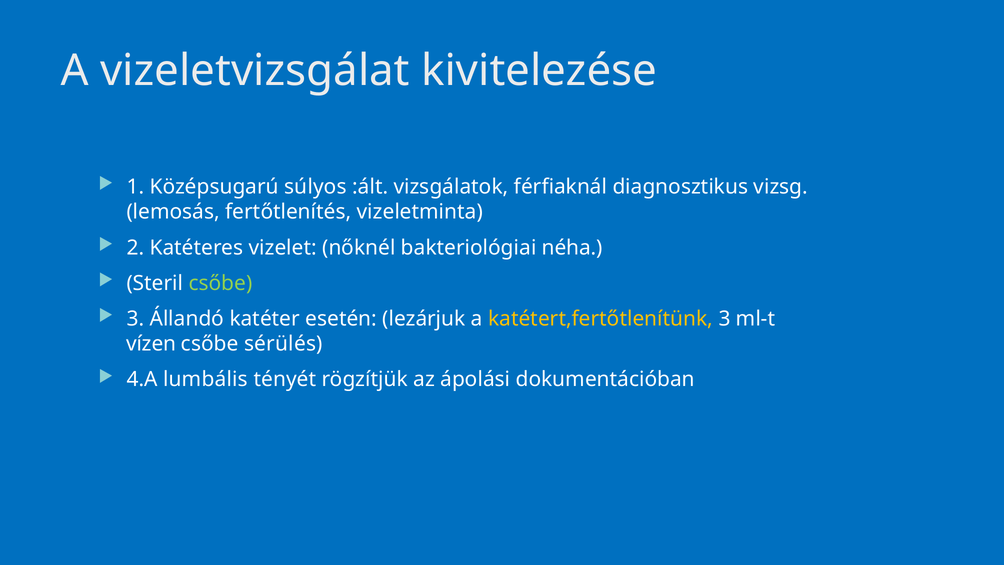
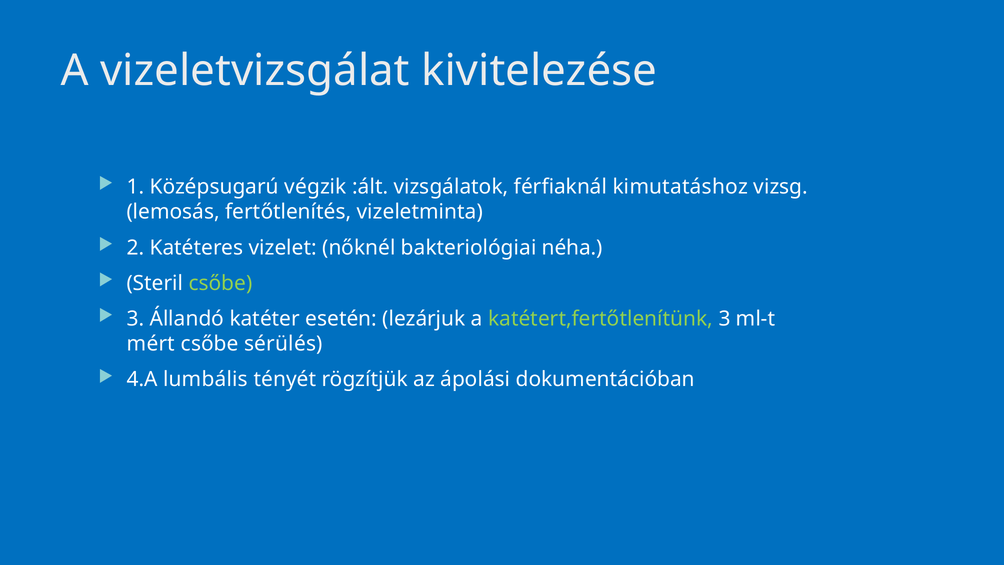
súlyos: súlyos -> végzik
diagnosztikus: diagnosztikus -> kimutatáshoz
katétert,fertőtlenítünk colour: yellow -> light green
vízen: vízen -> mért
